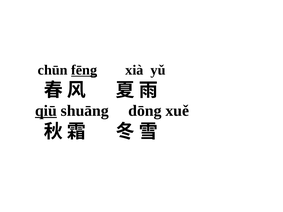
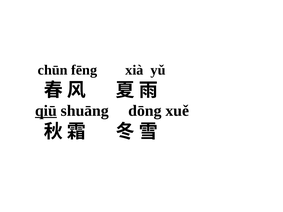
fēng underline: present -> none
